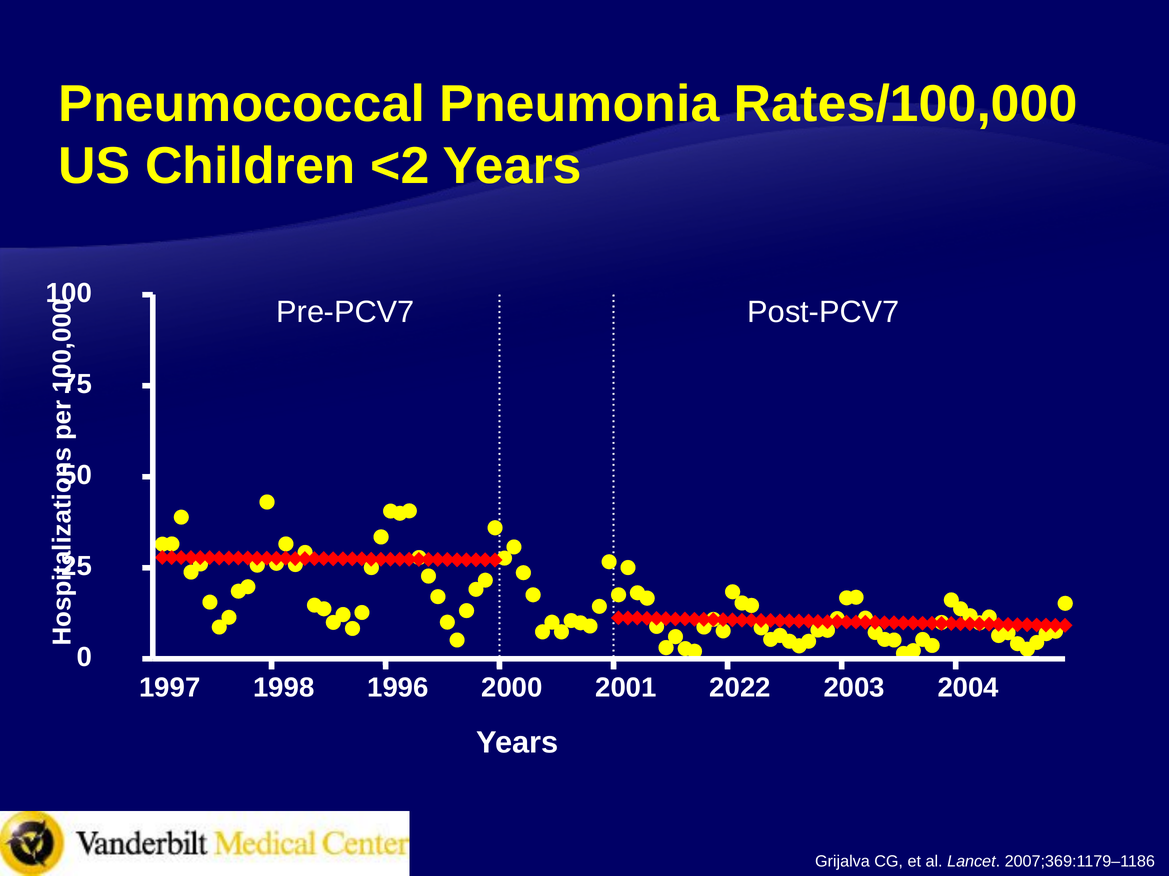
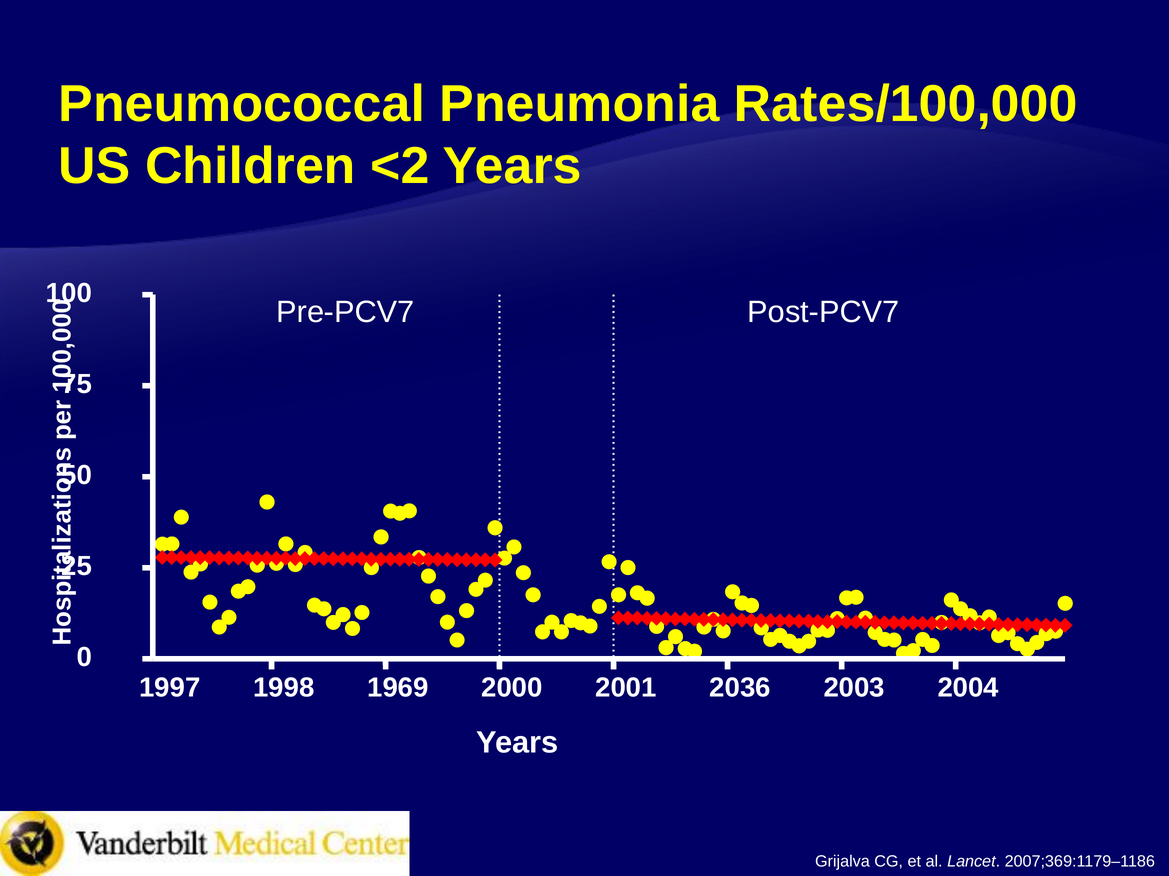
1996: 1996 -> 1969
2022: 2022 -> 2036
